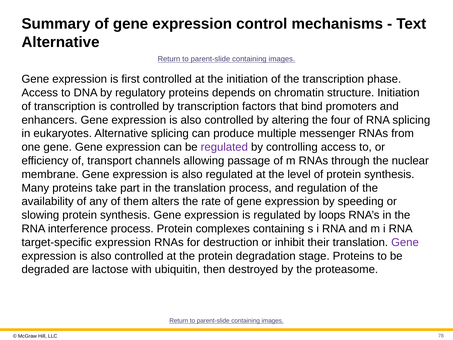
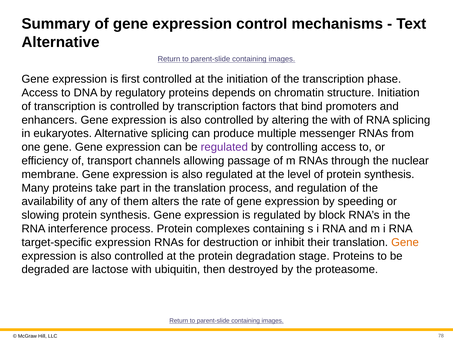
the four: four -> with
loops: loops -> block
Gene at (405, 242) colour: purple -> orange
